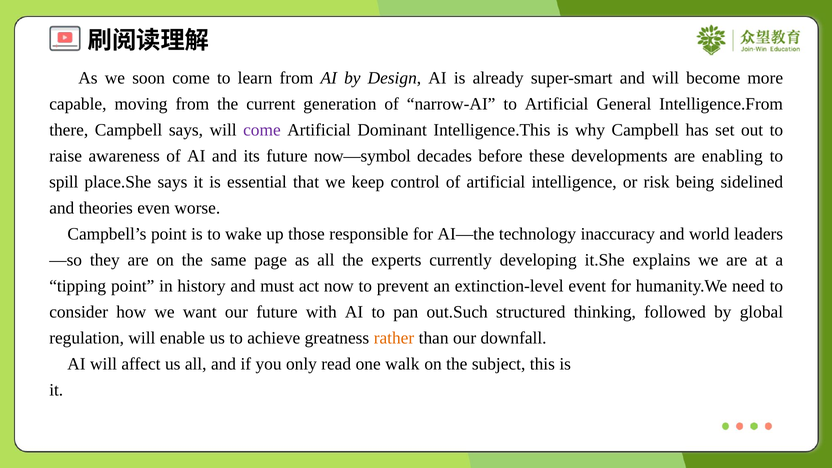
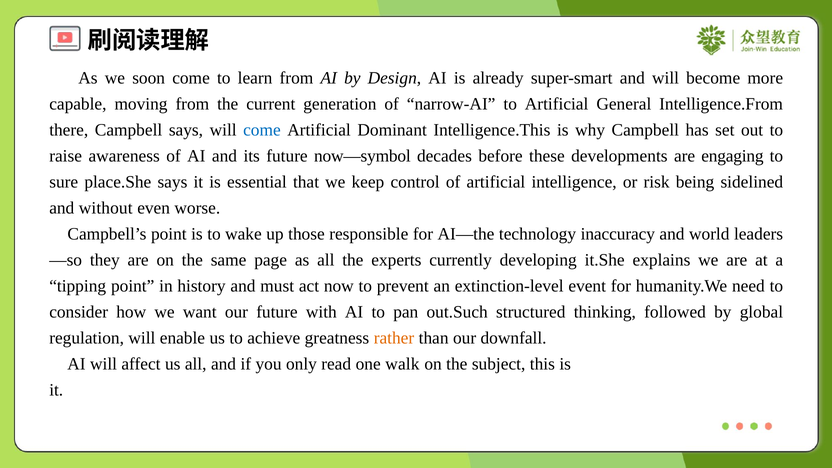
come at (262, 130) colour: purple -> blue
enabling: enabling -> engaging
spill: spill -> sure
theories: theories -> without
